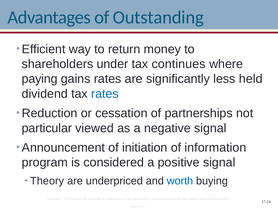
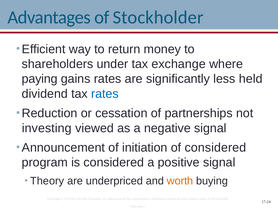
Outstanding: Outstanding -> Stockholder
continues: continues -> exchange
particular: particular -> investing
of information: information -> considered
worth colour: blue -> orange
